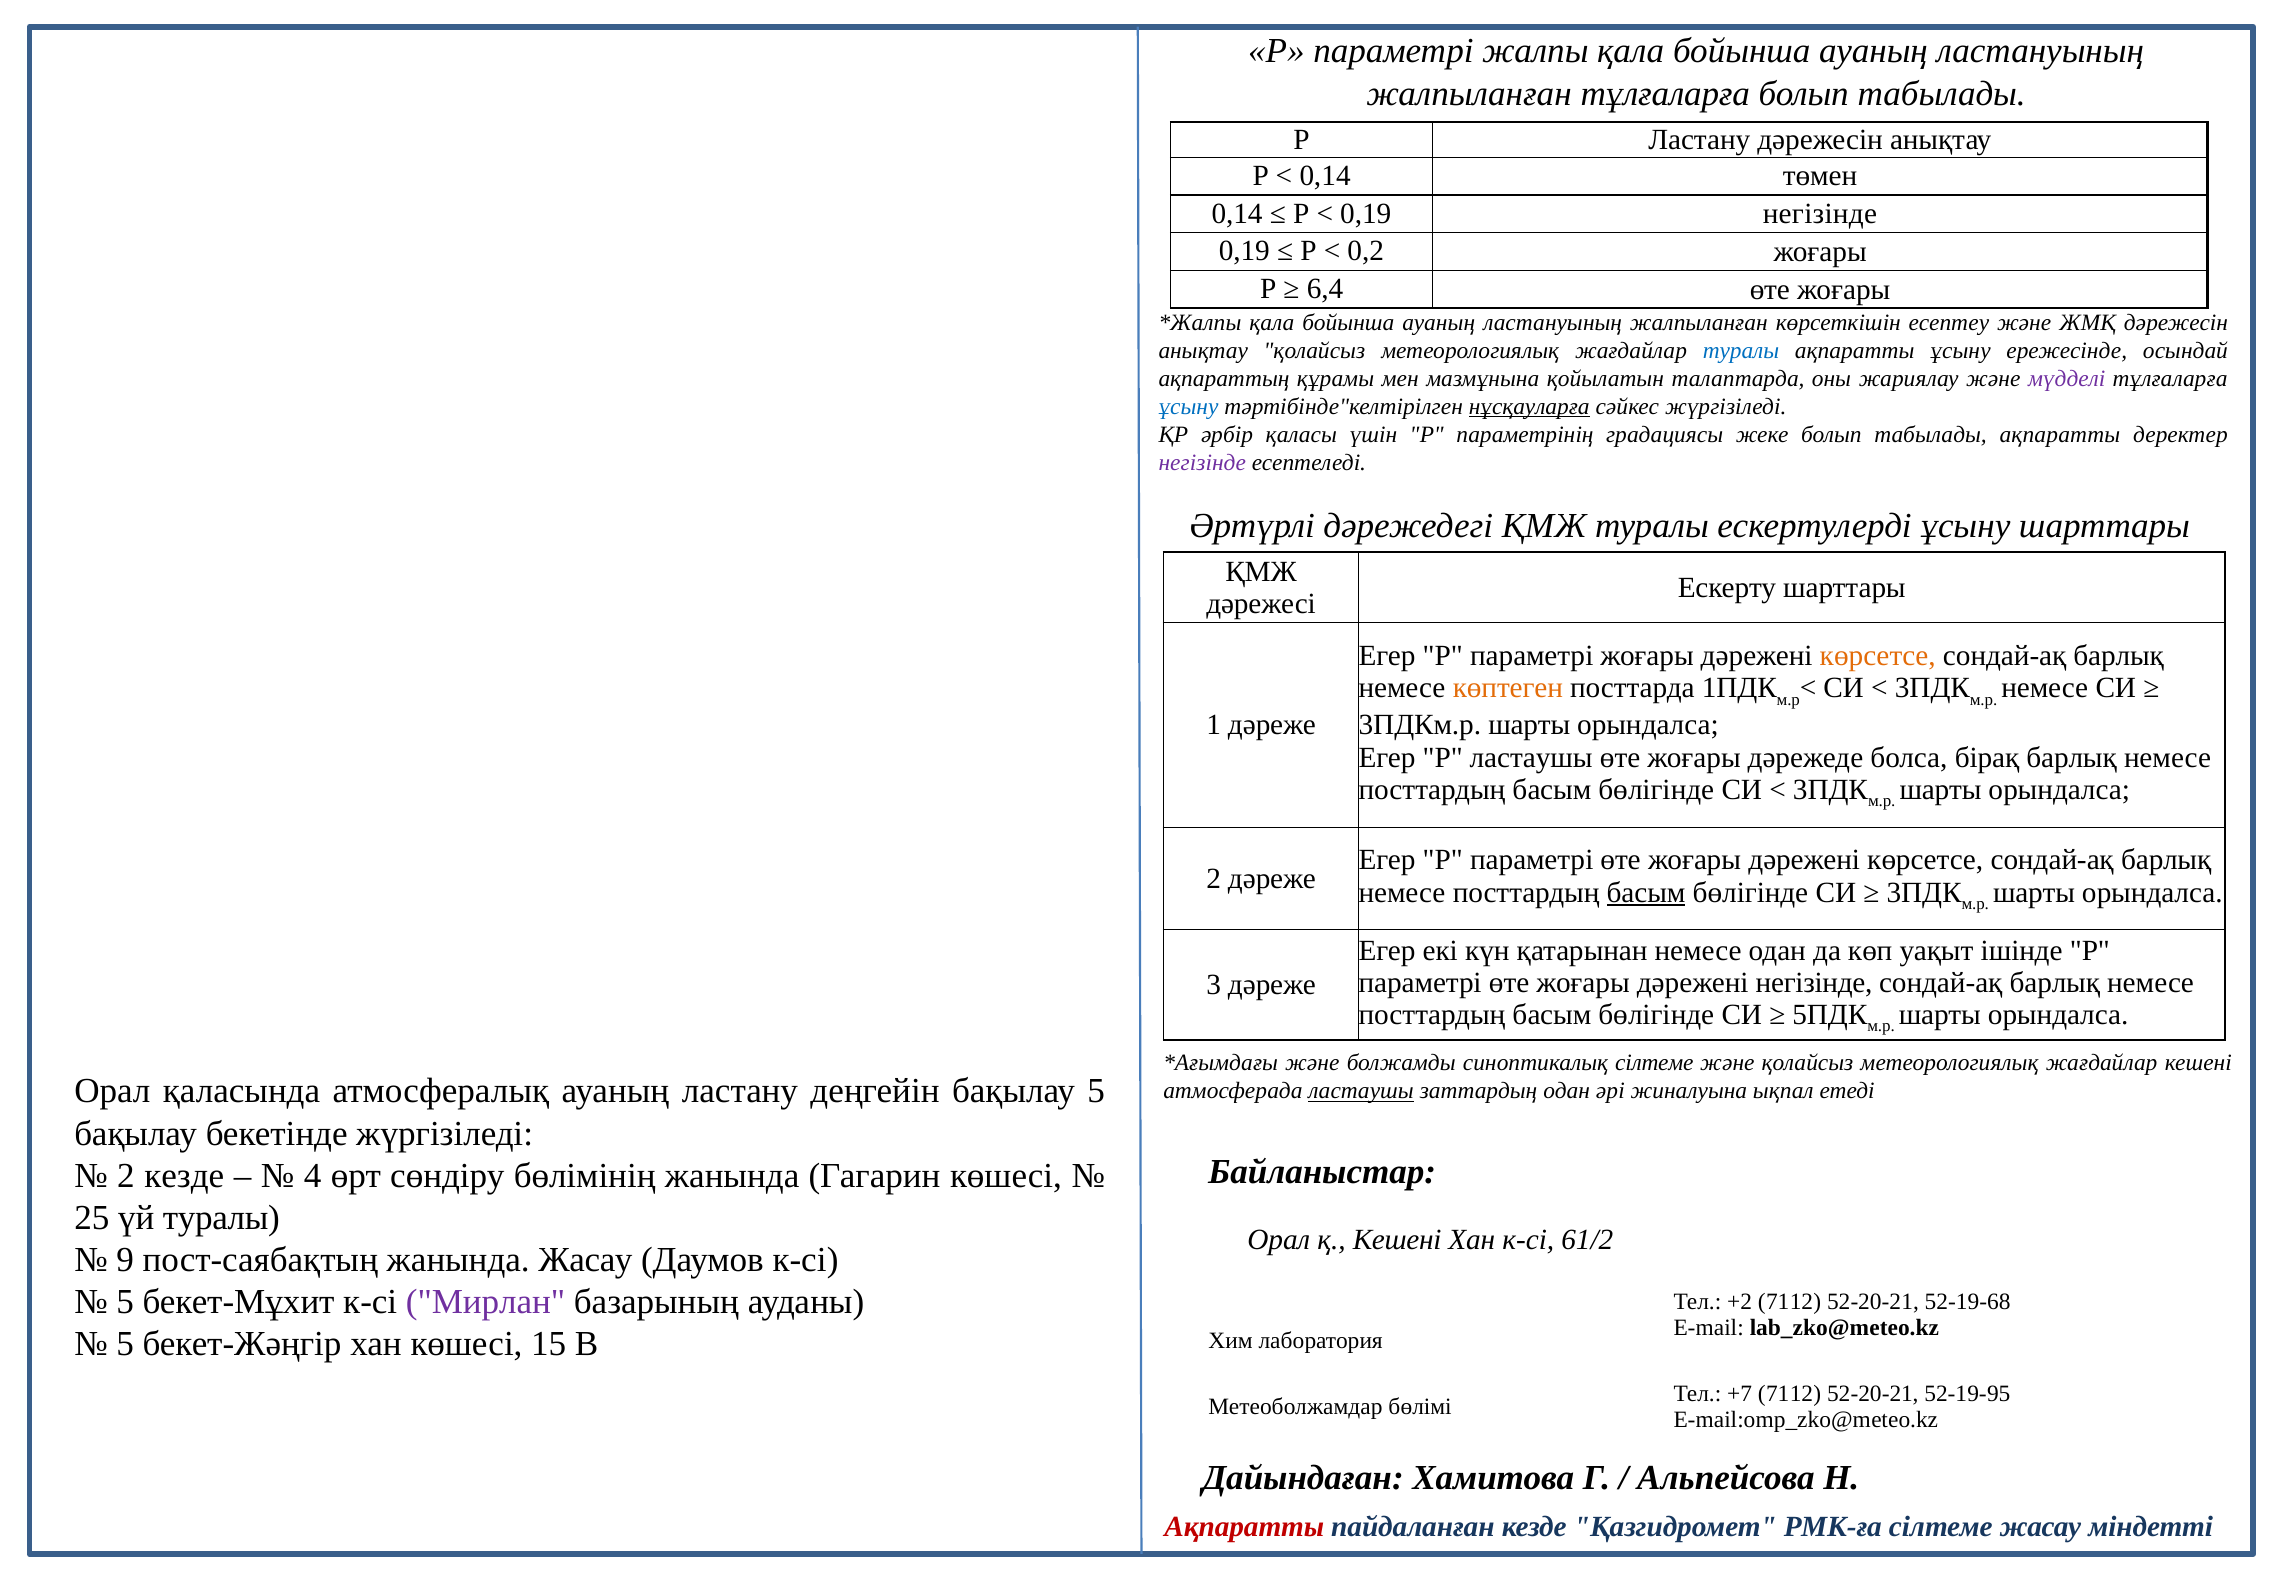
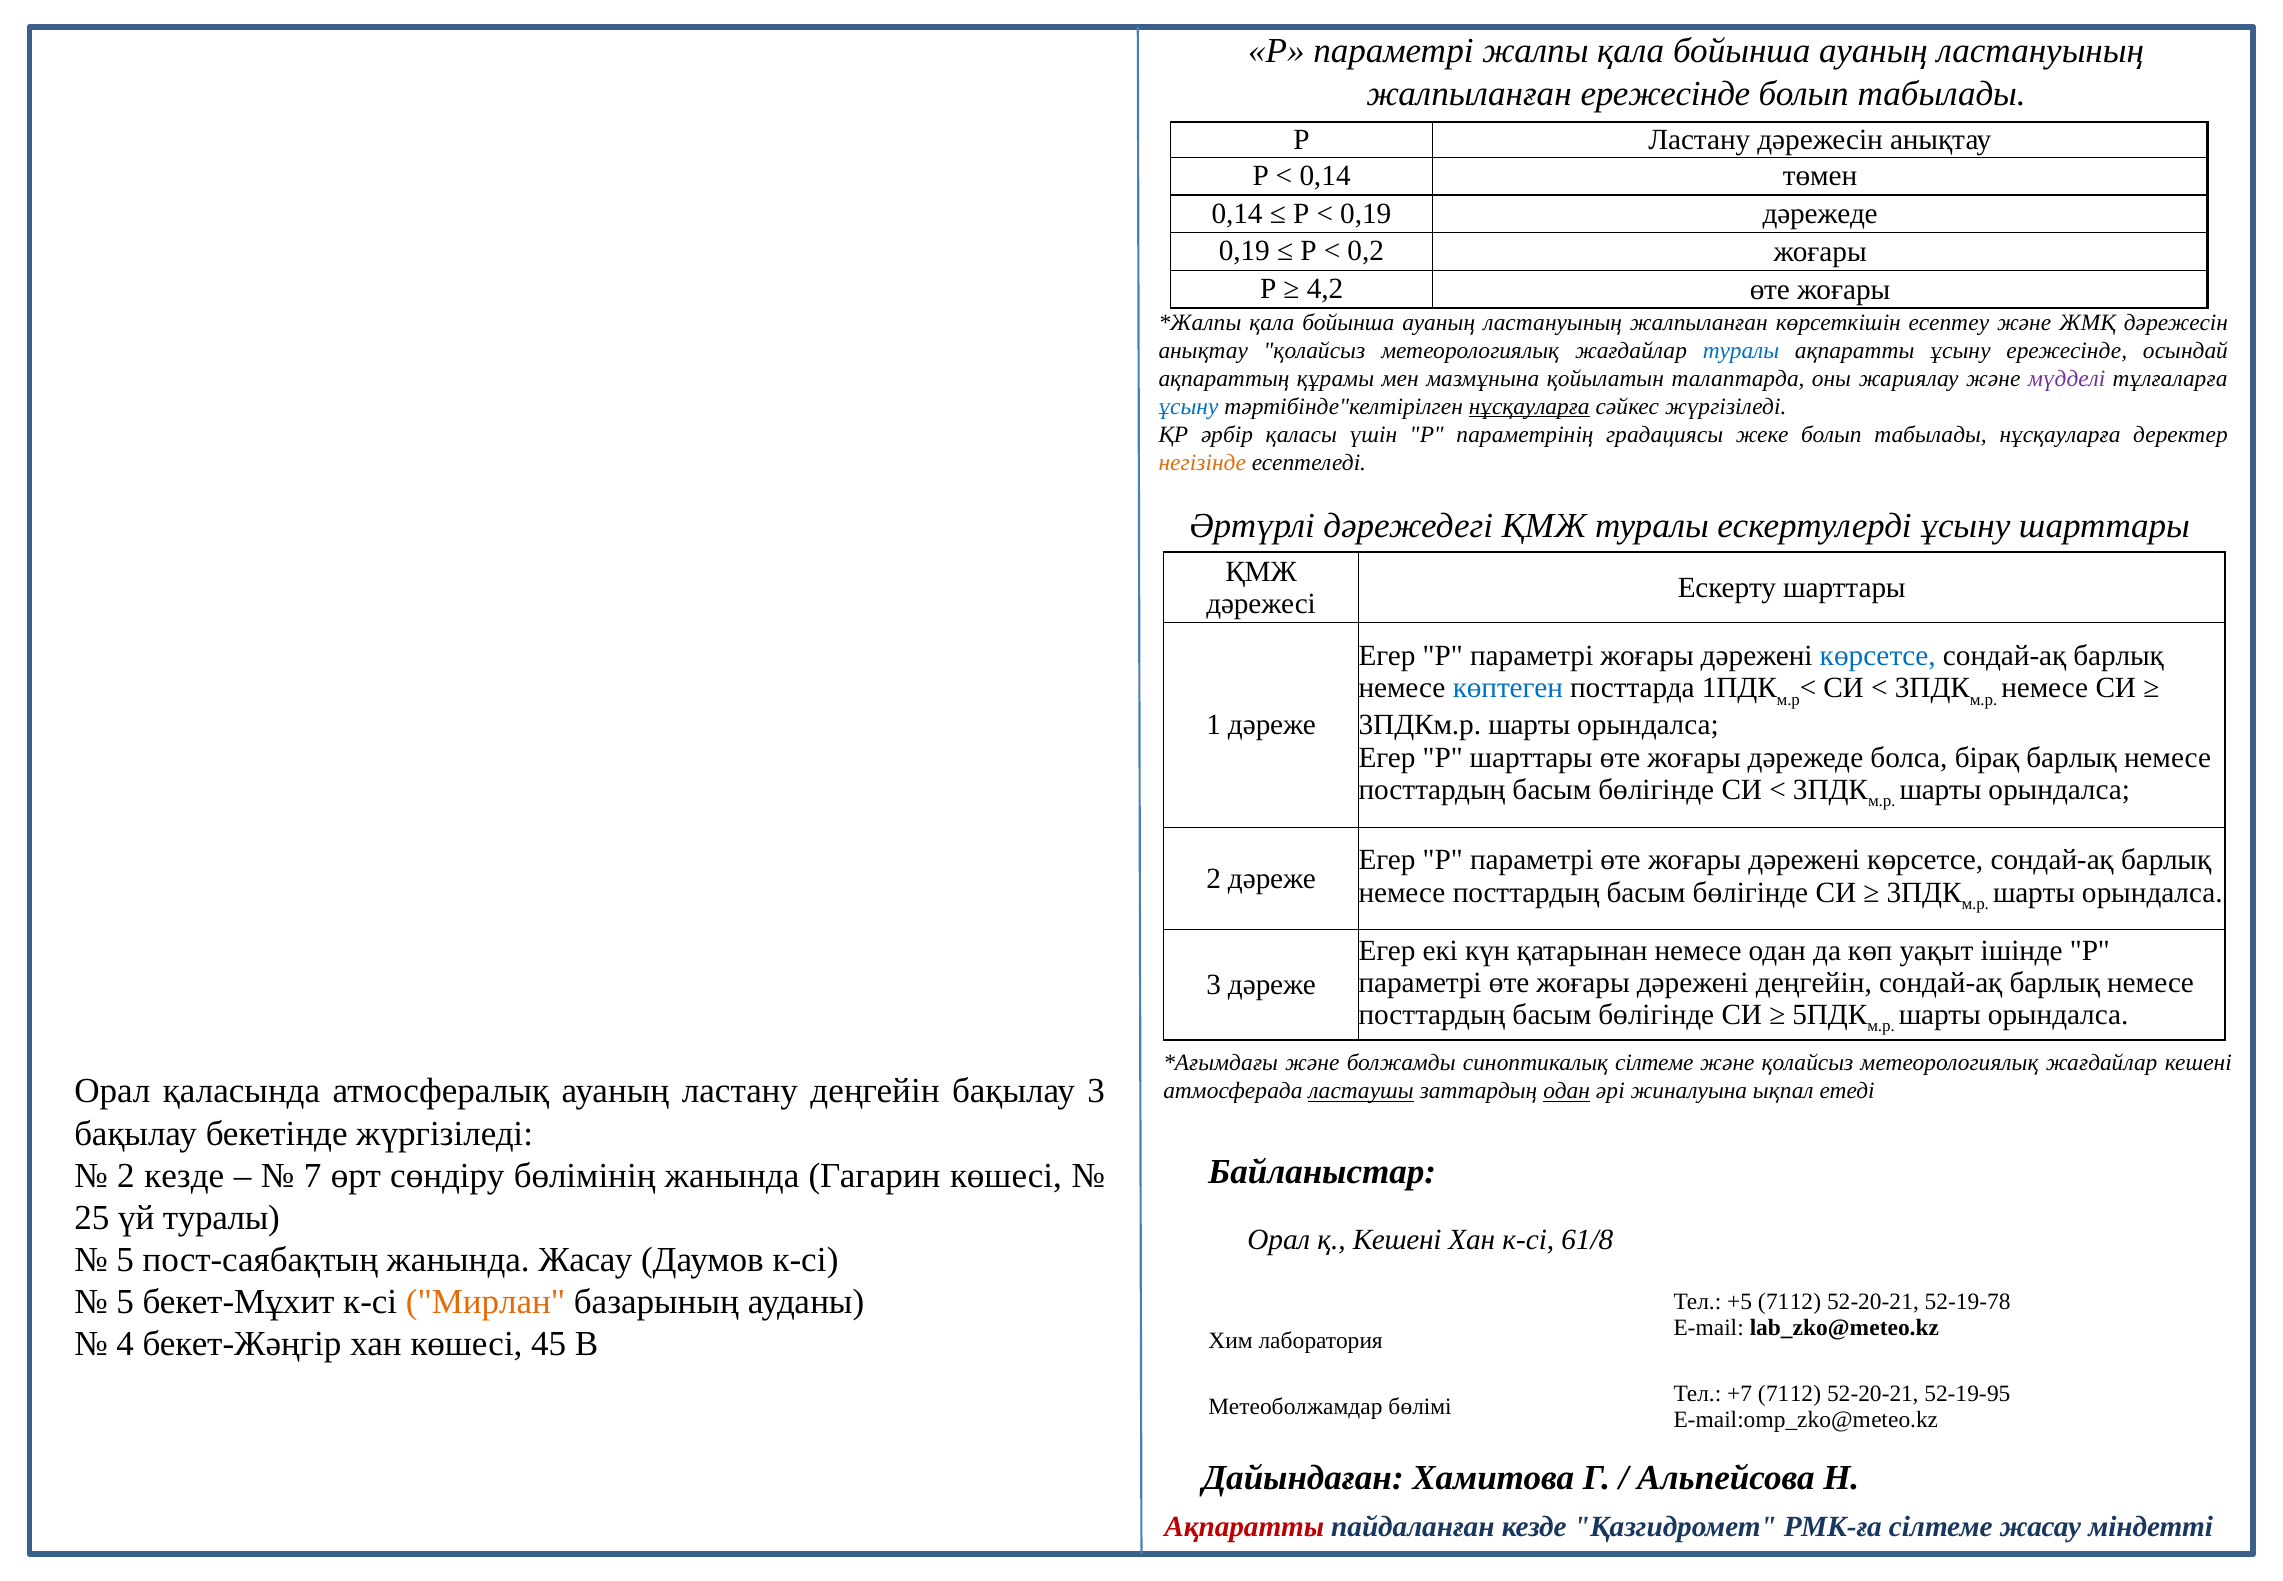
жалпыланған тұлғаларға: тұлғаларға -> ережесінде
0,19 негізінде: негізінде -> дәрежеде
6,4: 6,4 -> 4,2
табылады ақпаратты: ақпаратты -> нұсқауларға
негізінде at (1202, 463) colour: purple -> orange
көрсетсе at (1878, 656) colour: orange -> blue
көптеген colour: orange -> blue
P ластаушы: ластаушы -> шарттары
басым at (1646, 892) underline: present -> none
дәрежені негізінде: негізінде -> деңгейін
бақылау 5: 5 -> 3
одан at (1567, 1091) underline: none -> present
4: 4 -> 7
61/2: 61/2 -> 61/8
9 at (125, 1260): 9 -> 5
Мирлан colour: purple -> orange
+2: +2 -> +5
52-19-68: 52-19-68 -> 52-19-78
5 at (125, 1344): 5 -> 4
15: 15 -> 45
